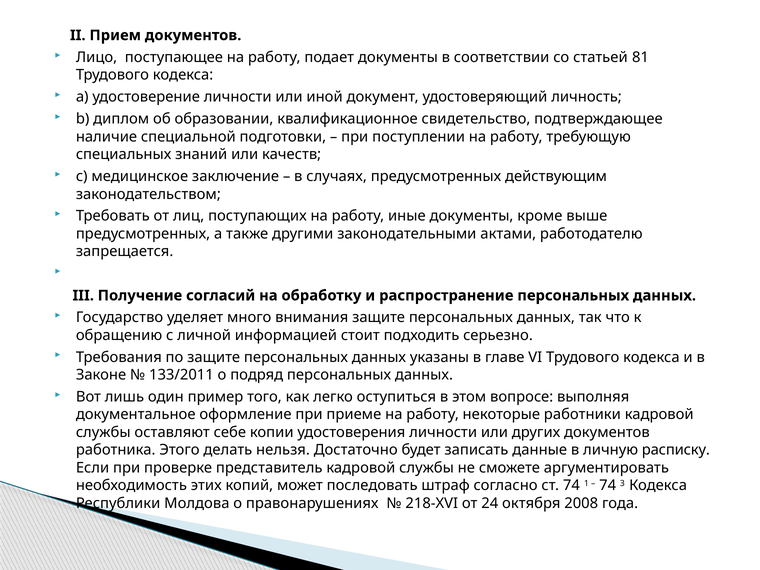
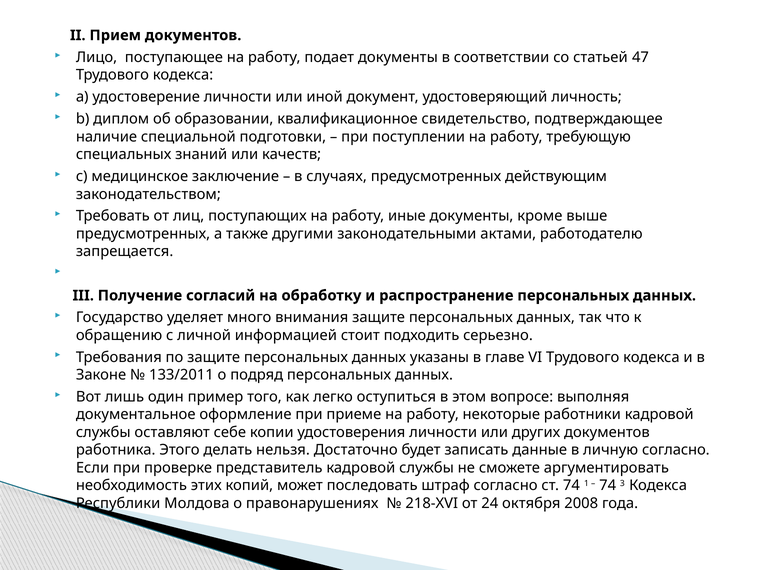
81: 81 -> 47
личную расписку: расписку -> согласно
